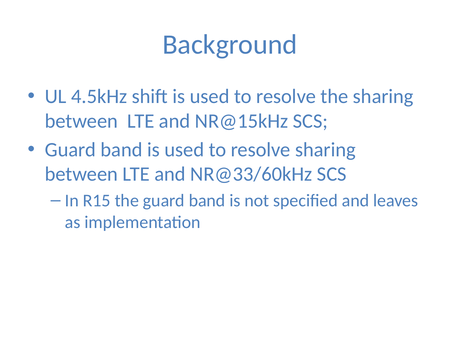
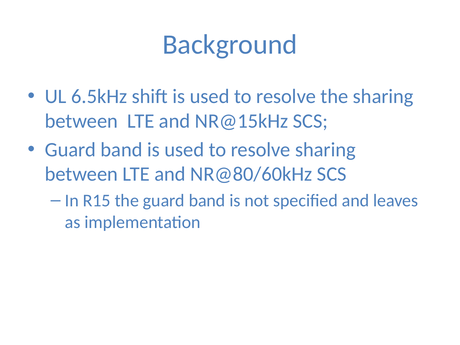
4.5kHz: 4.5kHz -> 6.5kHz
NR@33/60kHz: NR@33/60kHz -> NR@80/60kHz
